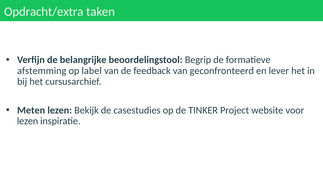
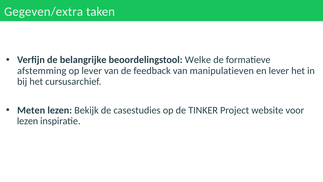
Opdracht/extra: Opdracht/extra -> Gegeven/extra
Begrip: Begrip -> Welke
op label: label -> lever
geconfronteerd: geconfronteerd -> manipulatieven
